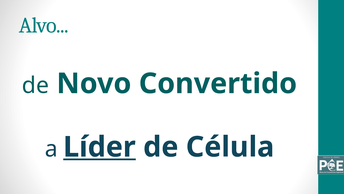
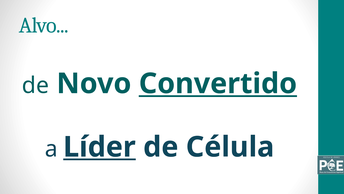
Convertido underline: none -> present
